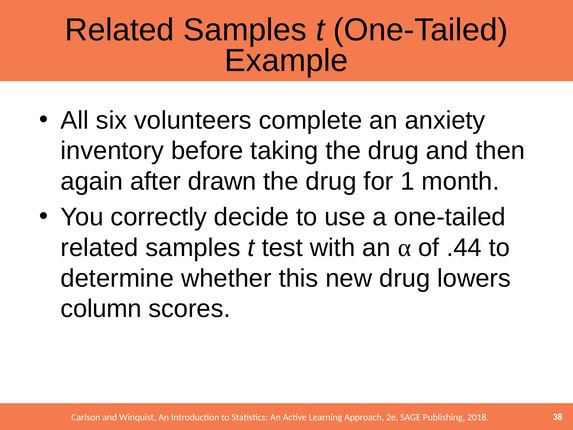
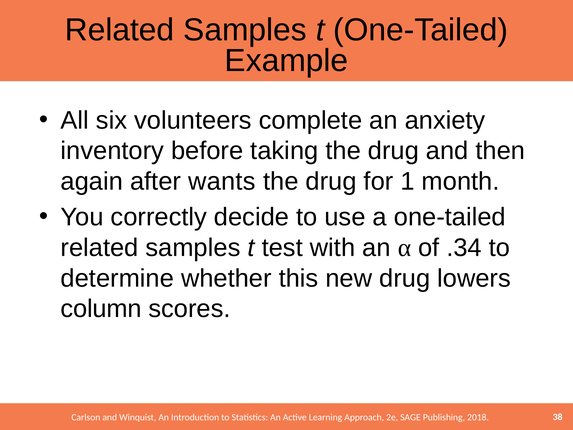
drawn: drawn -> wants
.44: .44 -> .34
